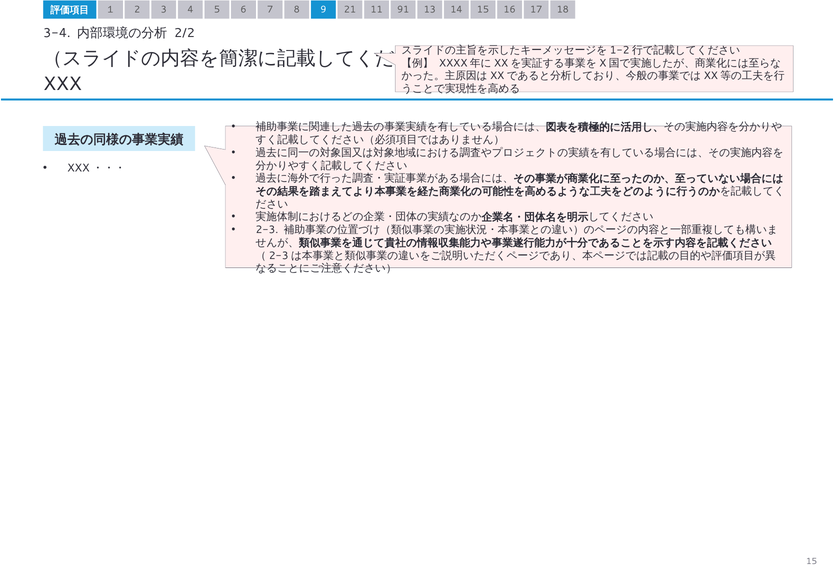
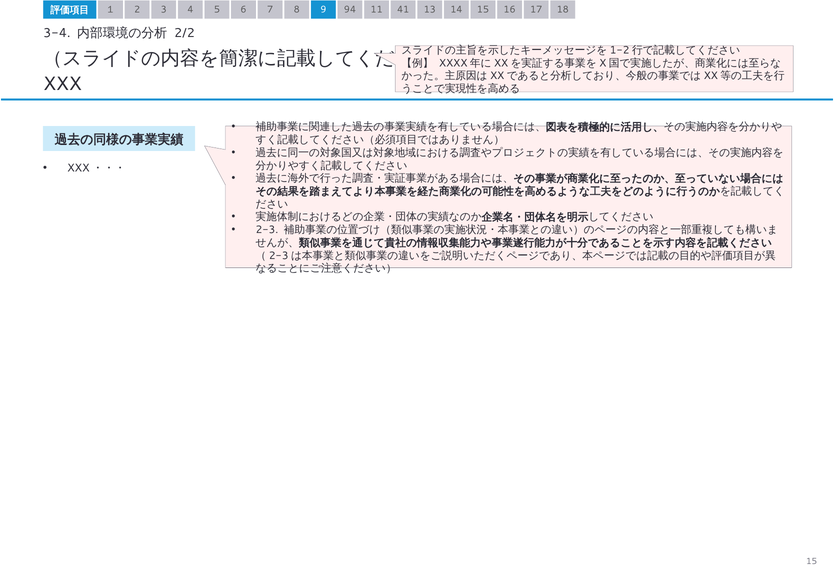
21: 21 -> 94
91: 91 -> 41
